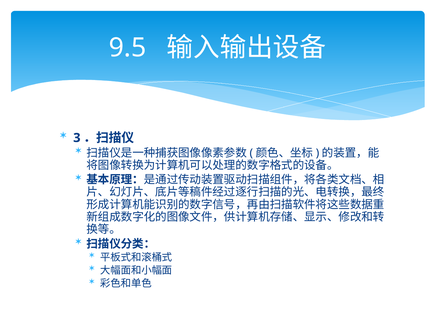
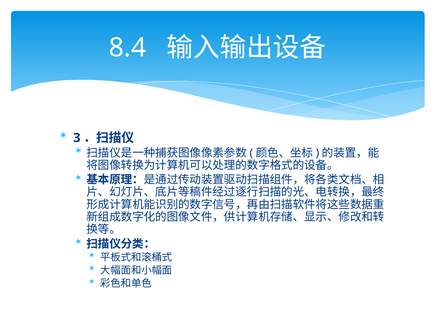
9.5: 9.5 -> 8.4
